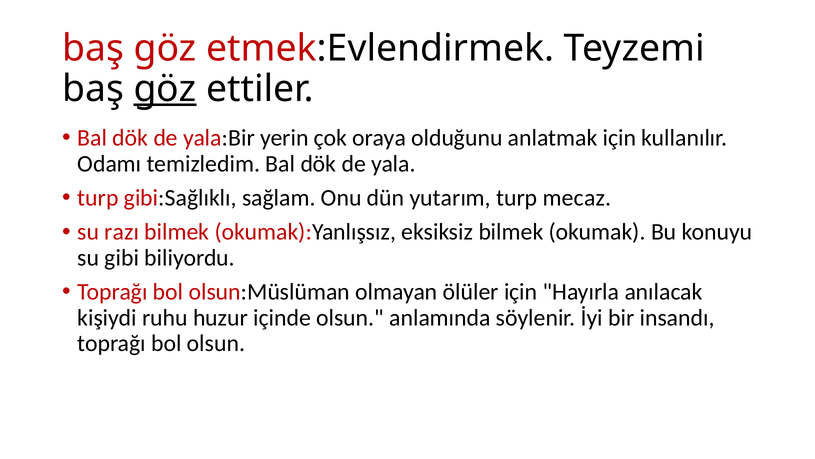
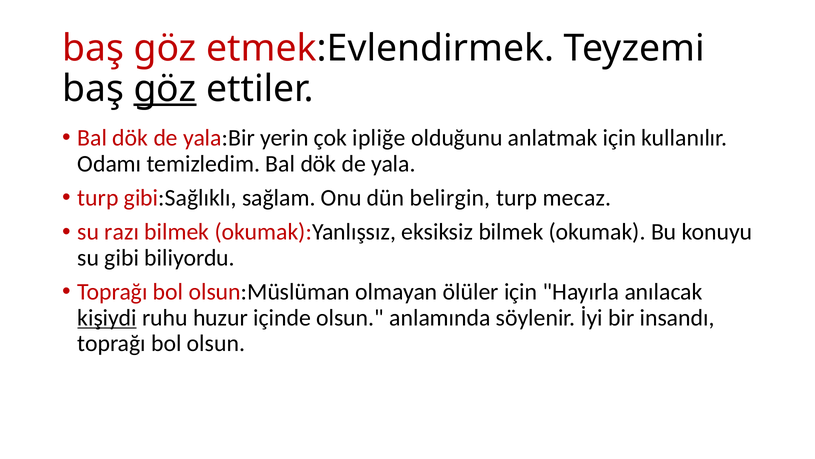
oraya: oraya -> ipliğe
yutarım: yutarım -> belirgin
kişiydi underline: none -> present
